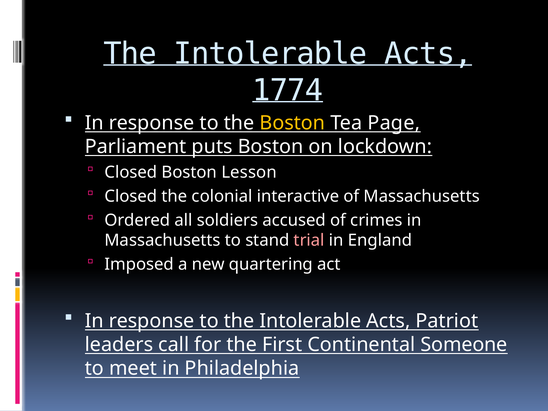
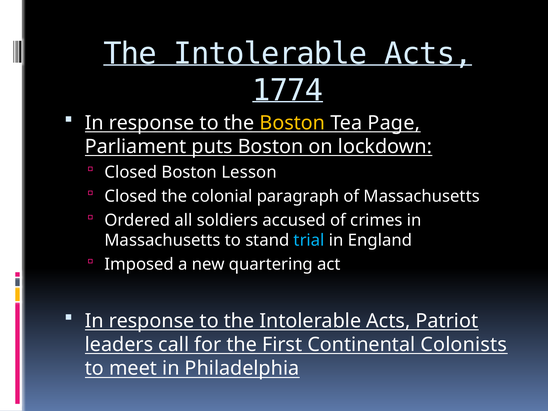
interactive: interactive -> paragraph
trial colour: pink -> light blue
Someone: Someone -> Colonists
